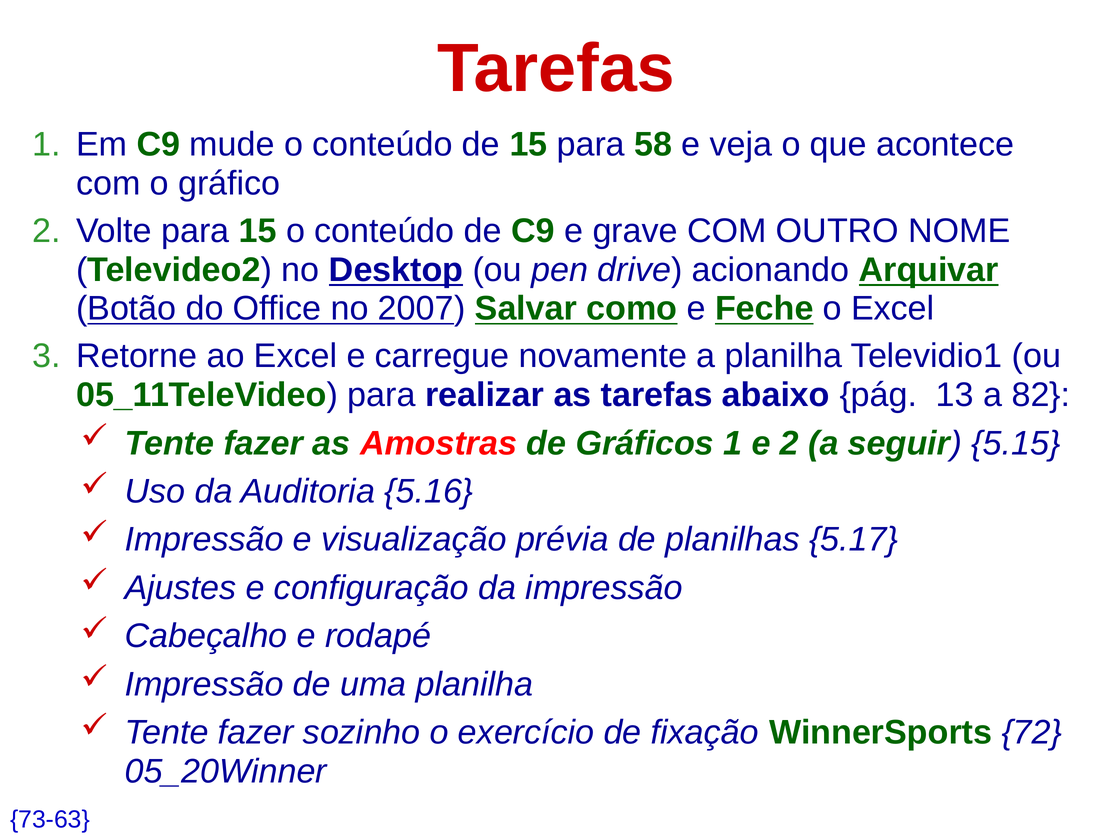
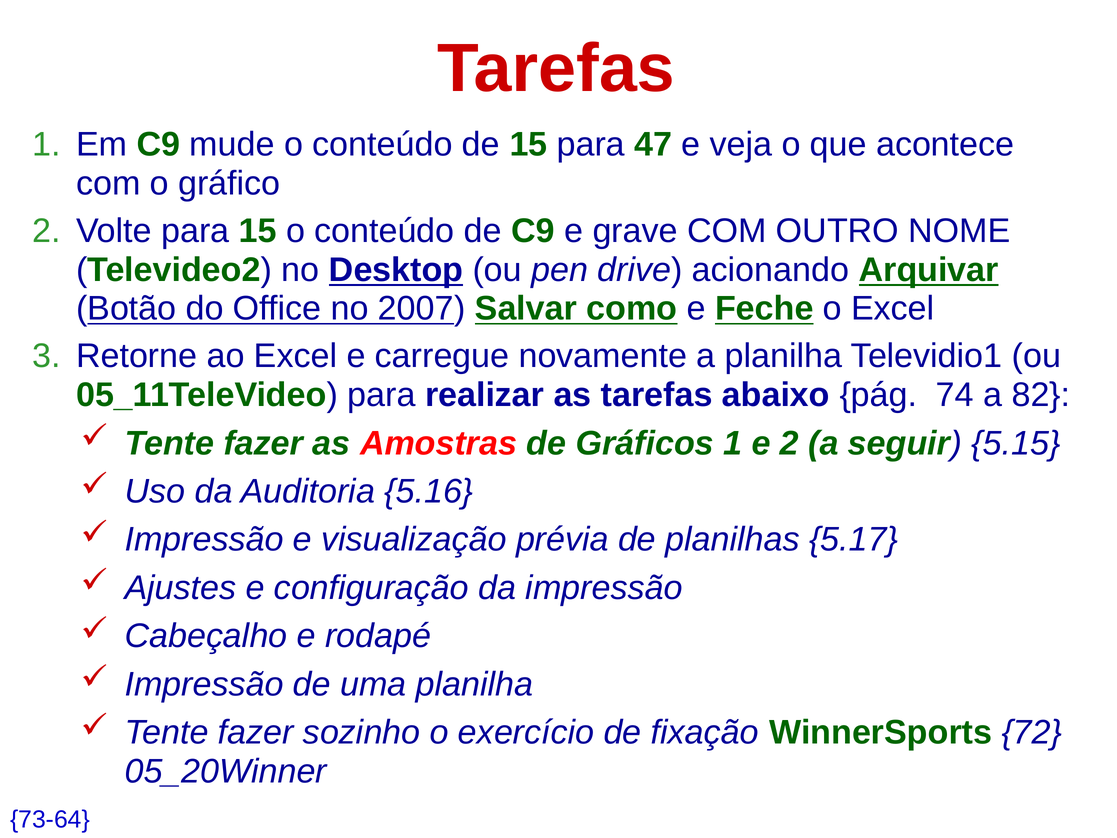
58: 58 -> 47
13: 13 -> 74
73-63: 73-63 -> 73-64
